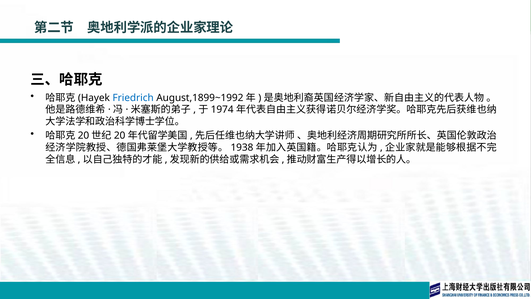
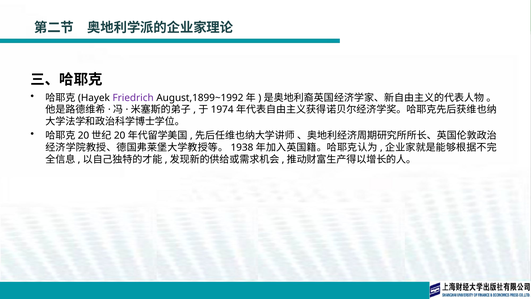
Friedrich colour: blue -> purple
